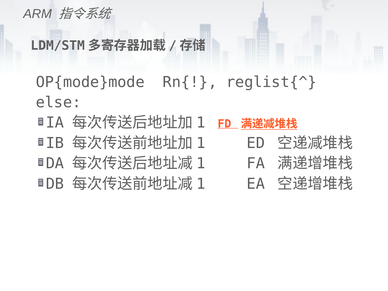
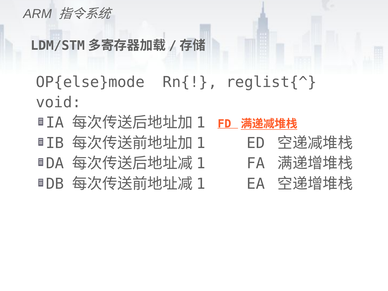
OP{mode}mode: OP{mode}mode -> OP{else}mode
else: else -> void
